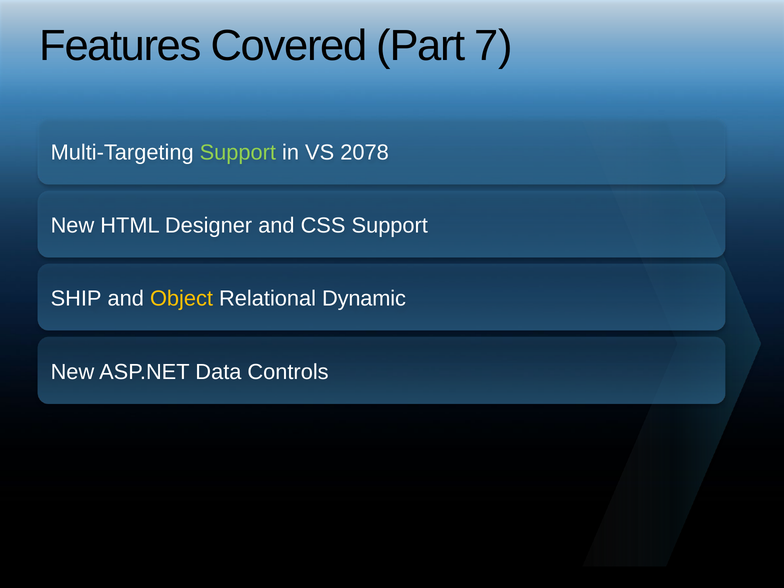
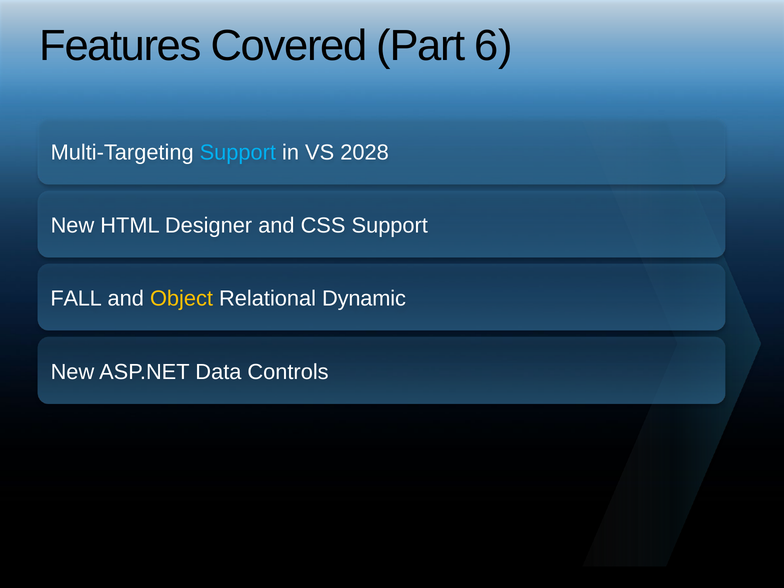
7: 7 -> 6
Support at (238, 152) colour: light green -> light blue
2078: 2078 -> 2028
SHIP: SHIP -> FALL
